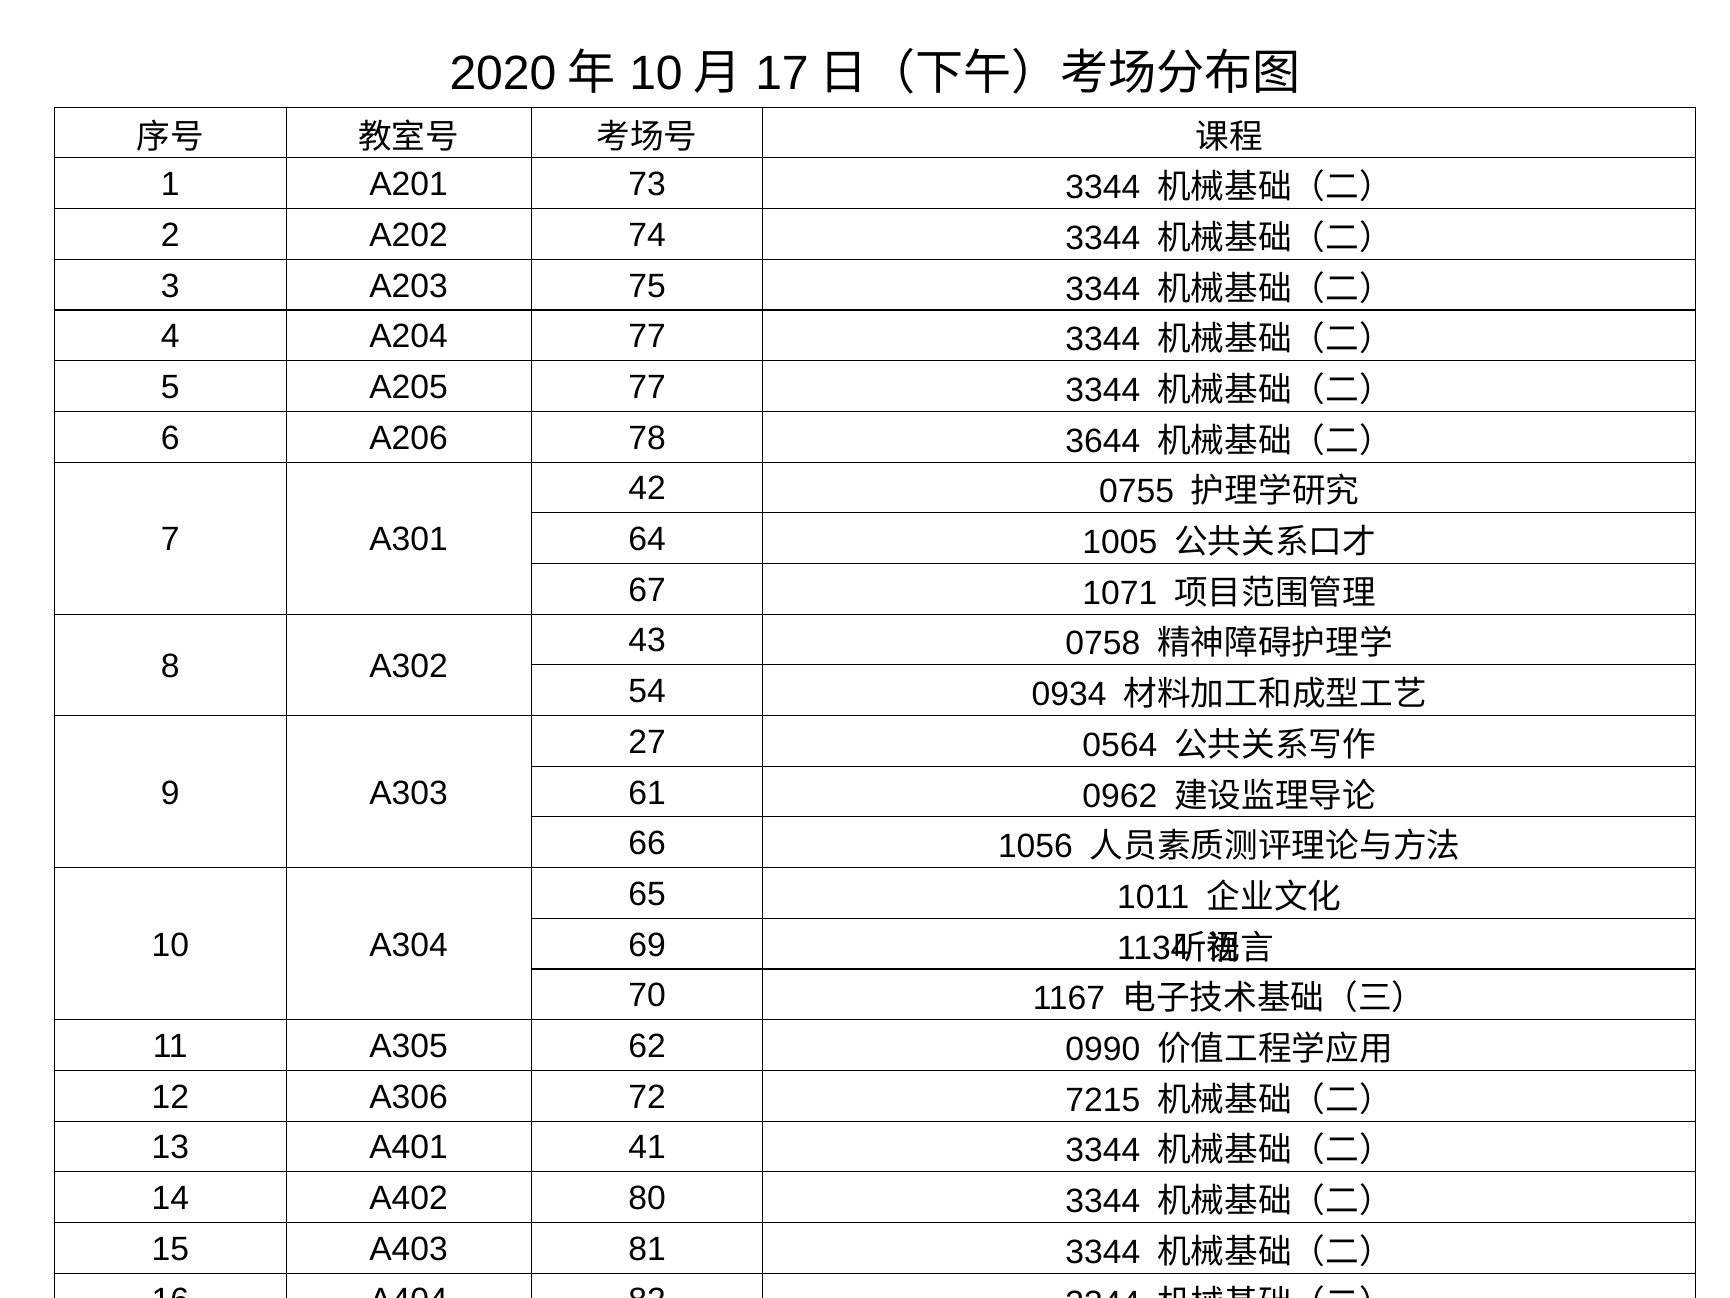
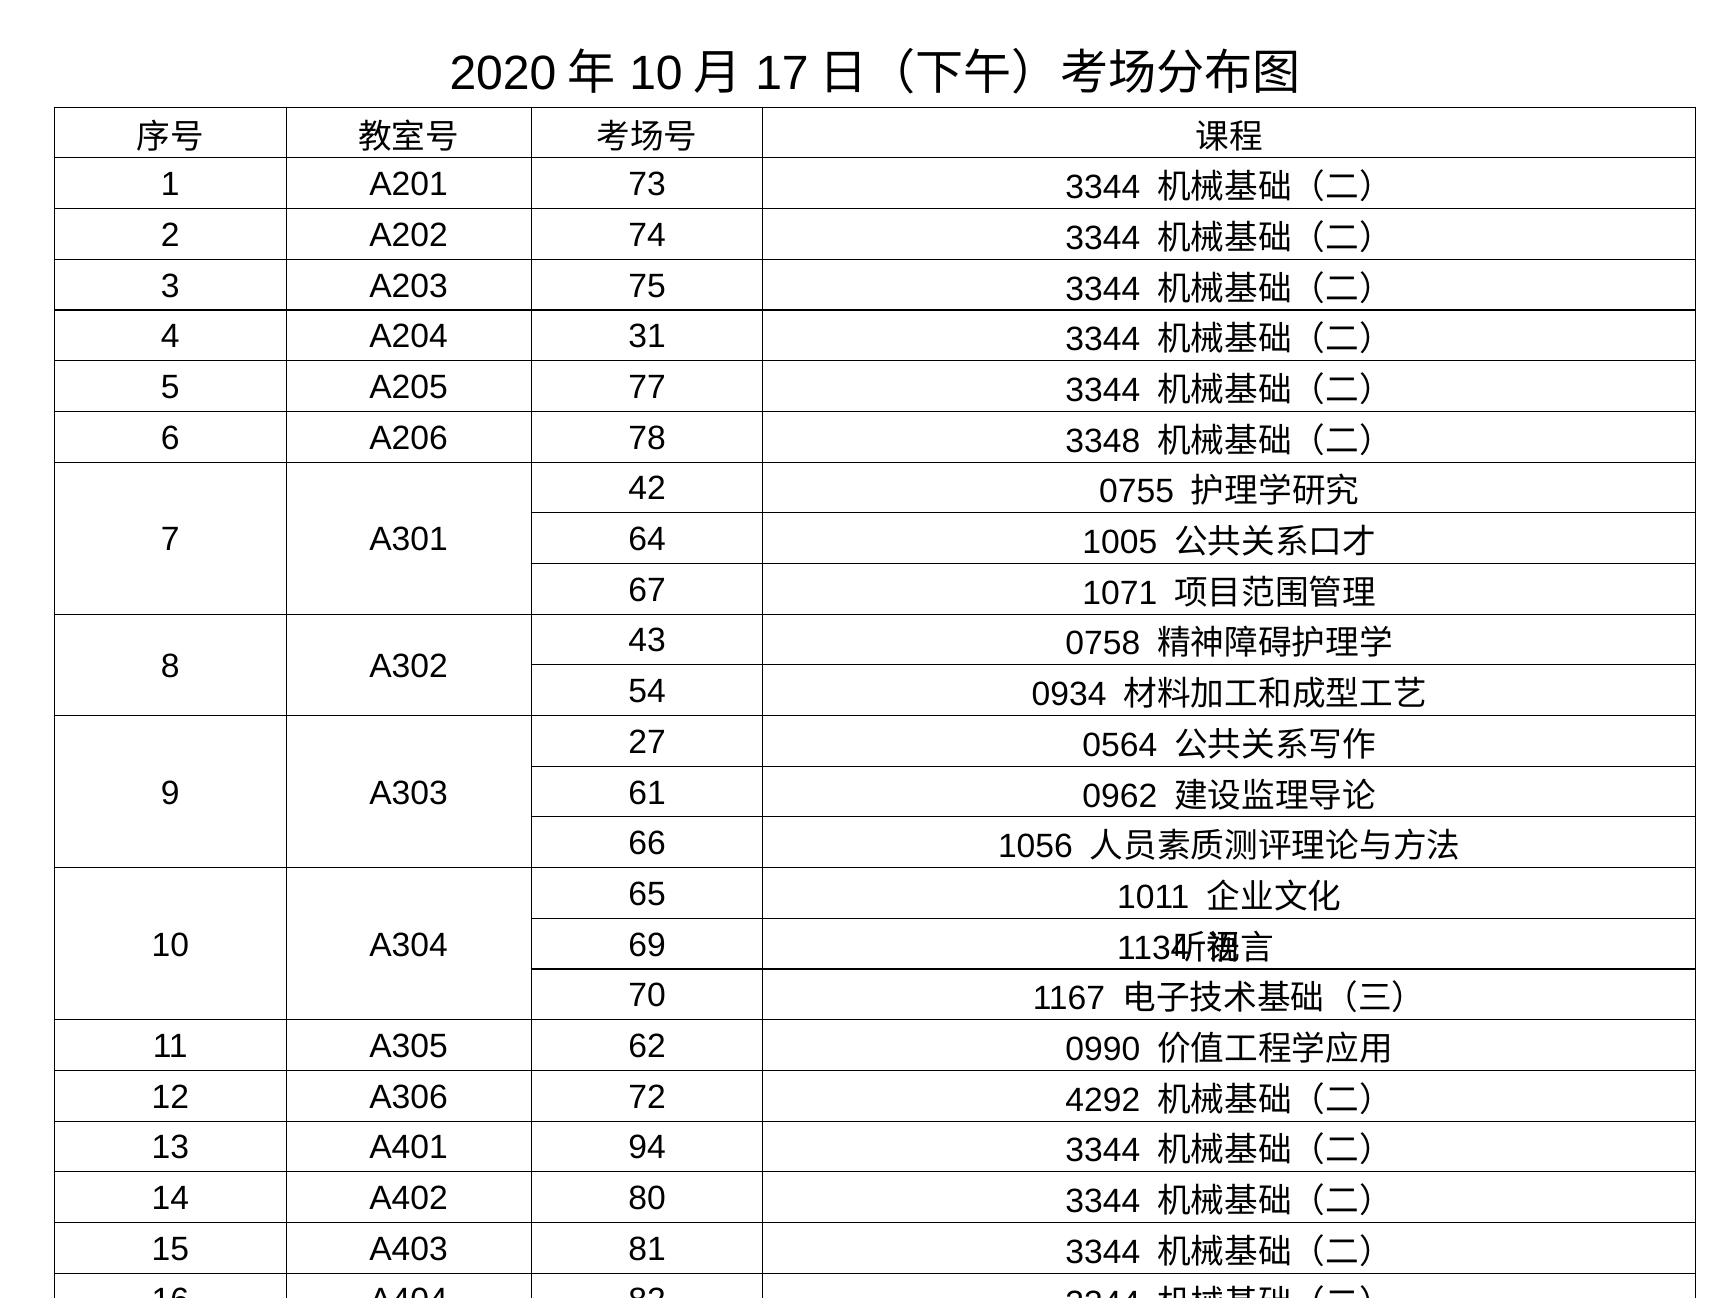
A204 77: 77 -> 31
3644: 3644 -> 3348
7215: 7215 -> 4292
41: 41 -> 94
